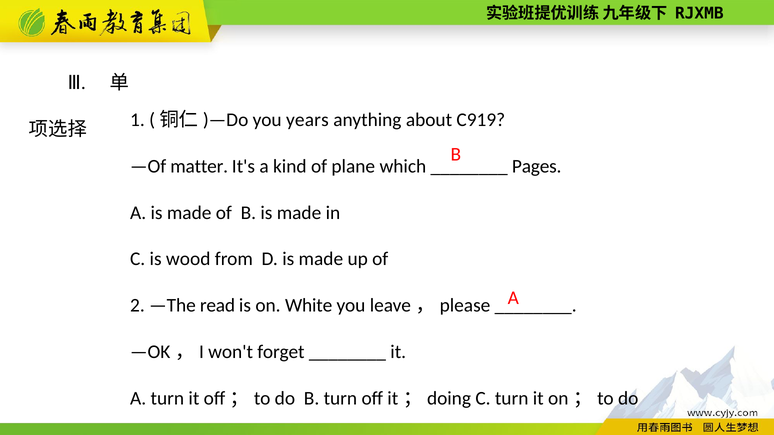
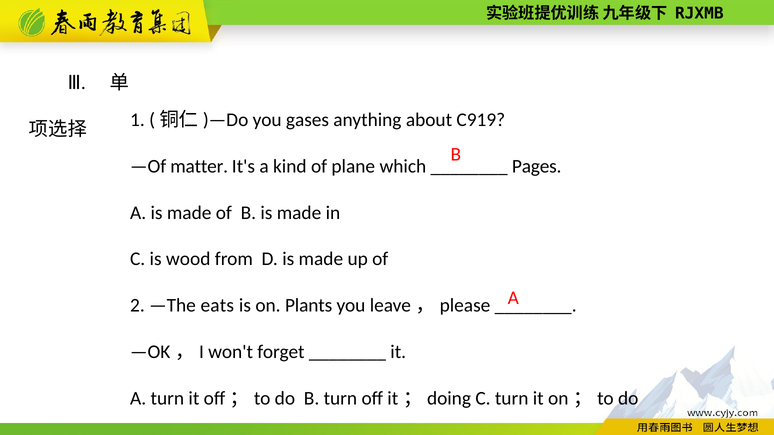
years: years -> gases
read: read -> eats
White: White -> Plants
